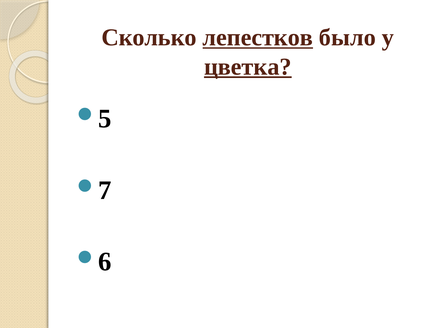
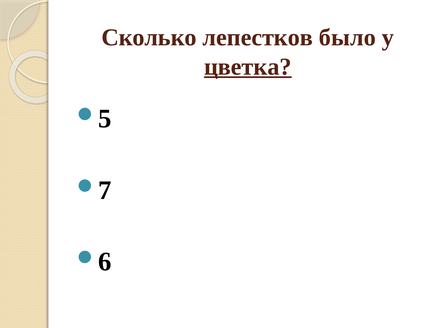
лепестков underline: present -> none
